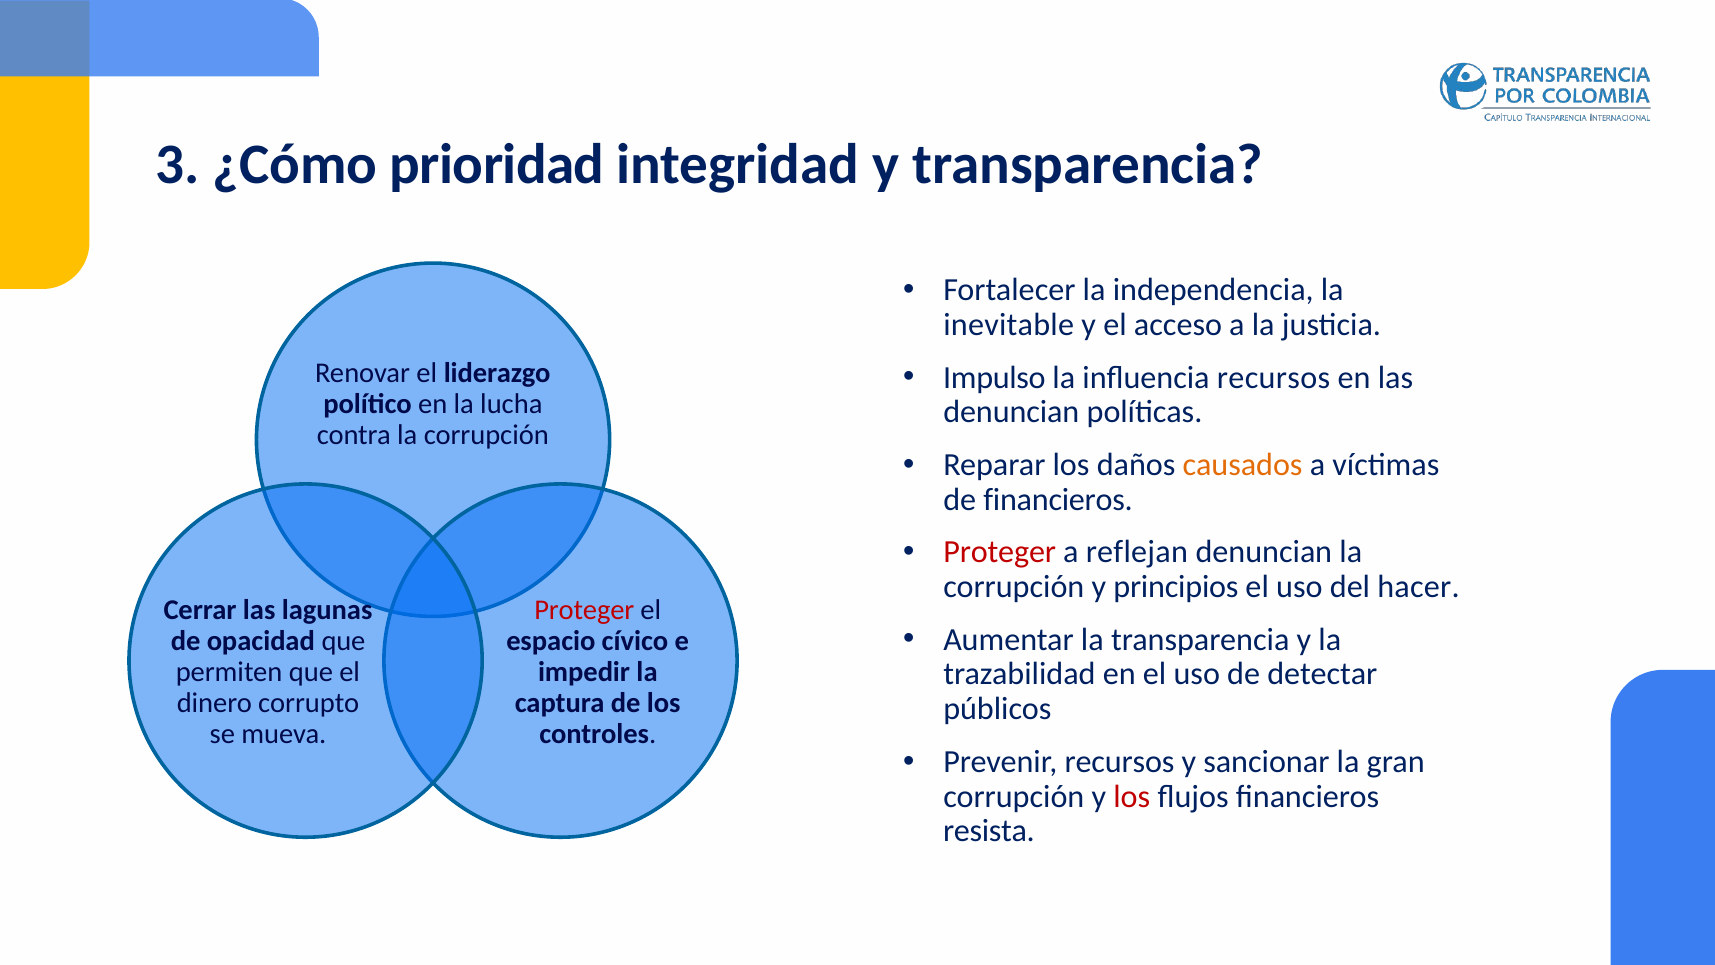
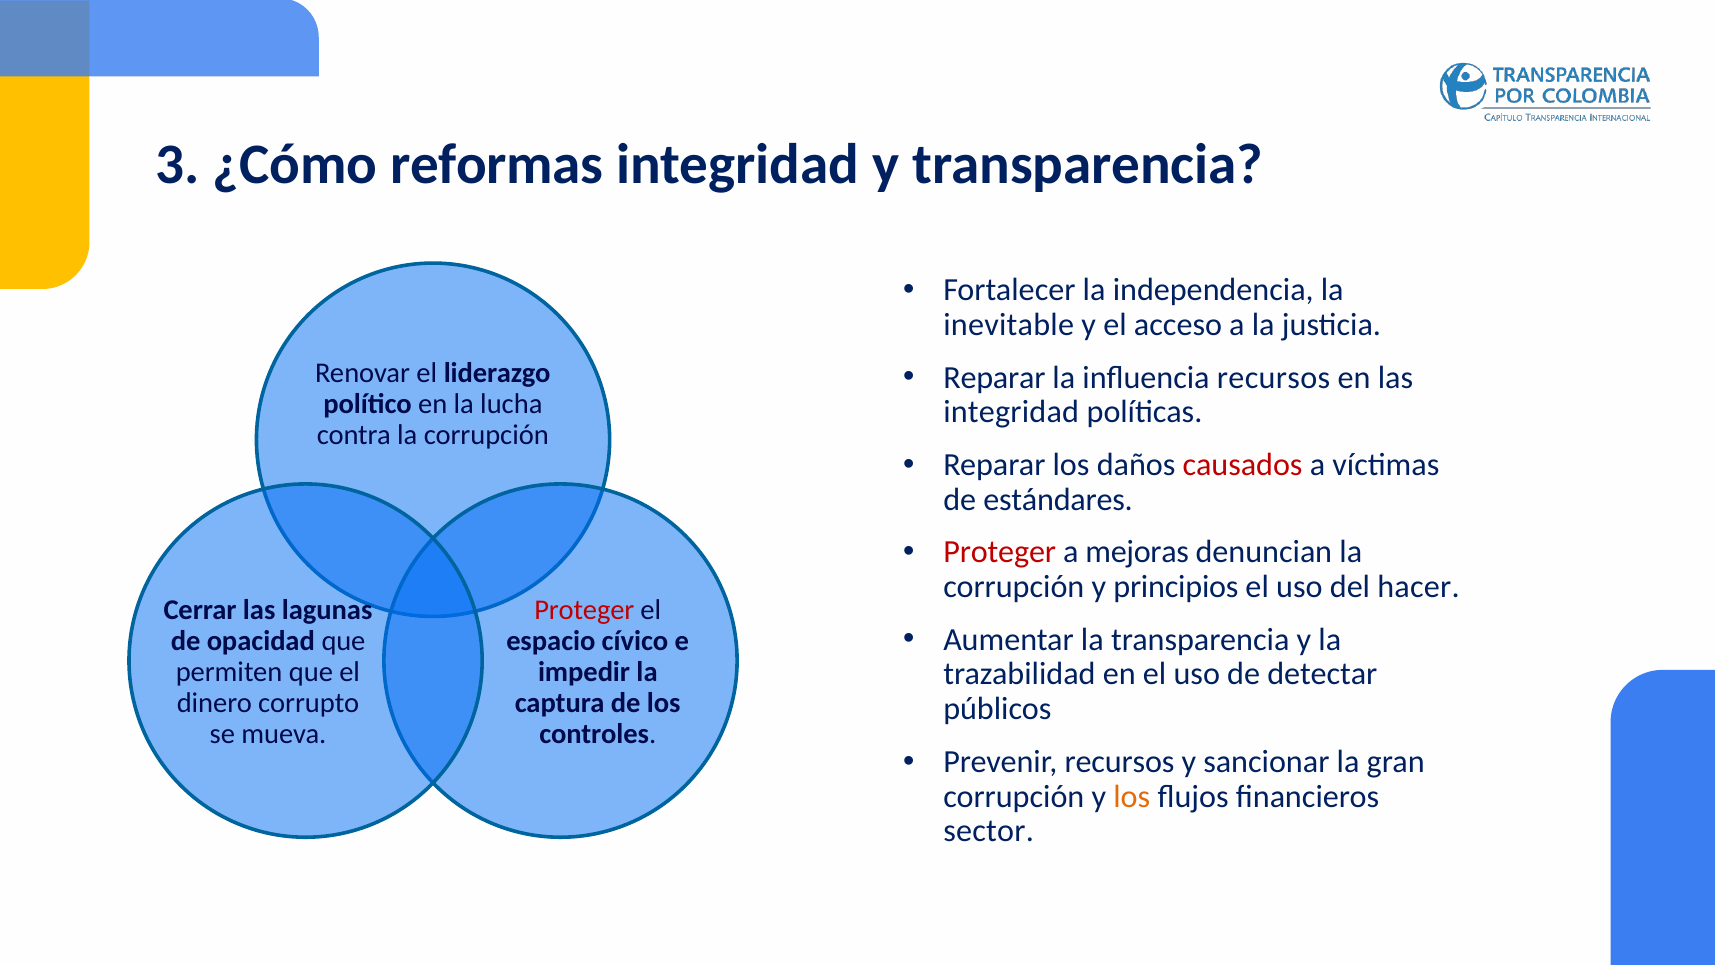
prioridad: prioridad -> reformas
Impulso at (994, 377): Impulso -> Reparar
denuncian at (1011, 412): denuncian -> integridad
causados colour: orange -> red
de financieros: financieros -> estándares
reflejan: reflejan -> mejoras
los at (1132, 796) colour: red -> orange
resista: resista -> sector
